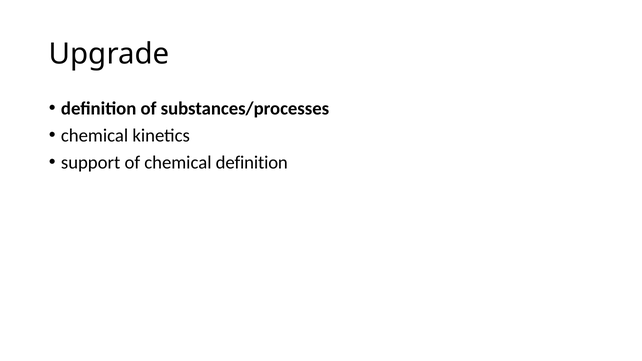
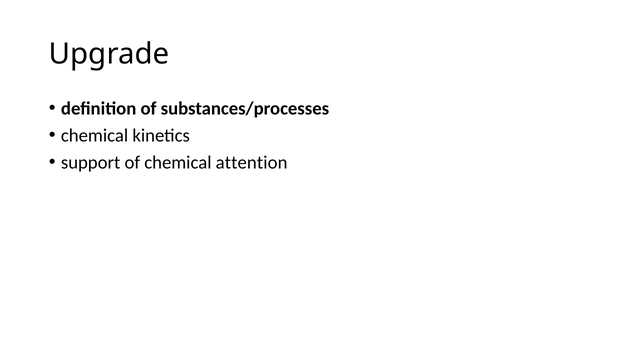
chemical definition: definition -> attention
